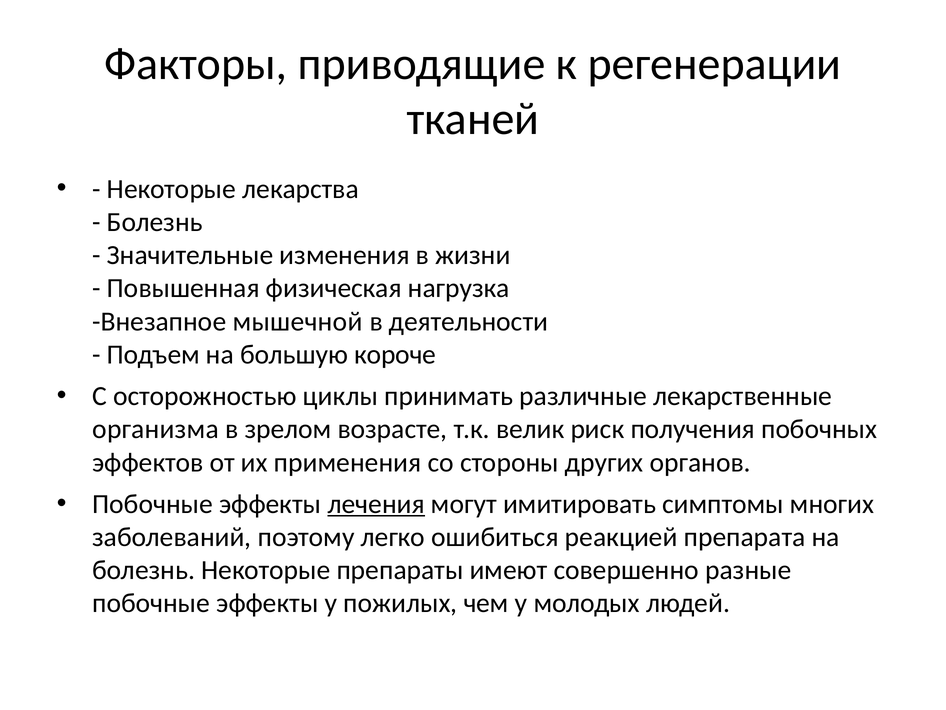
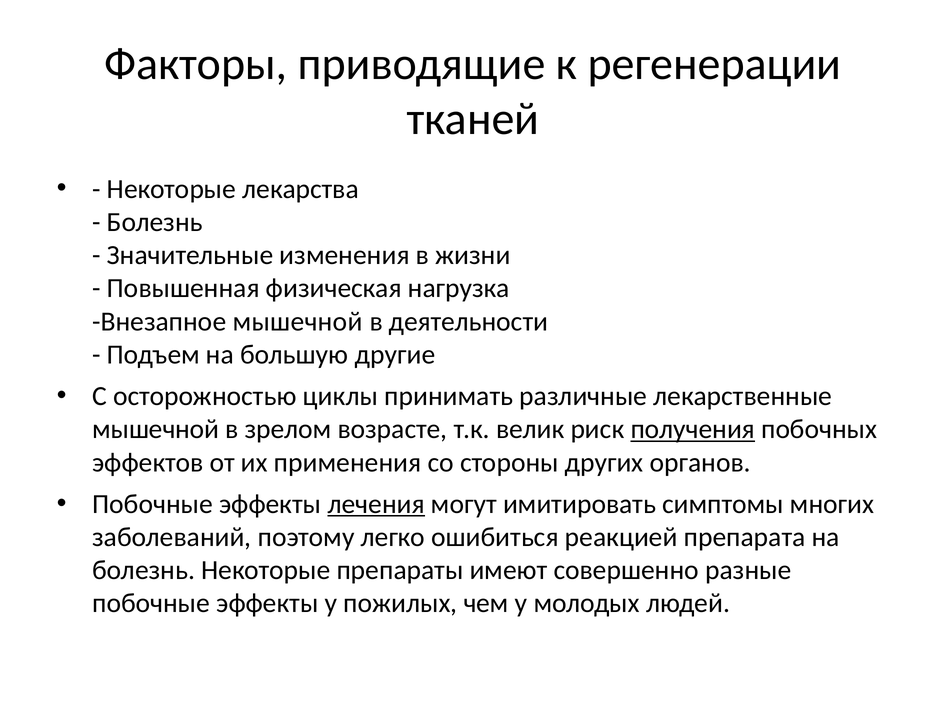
короче: короче -> другие
организма at (156, 429): организма -> мышечной
получения underline: none -> present
